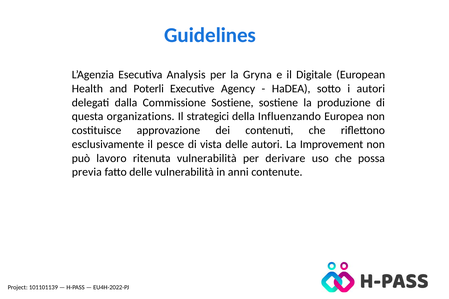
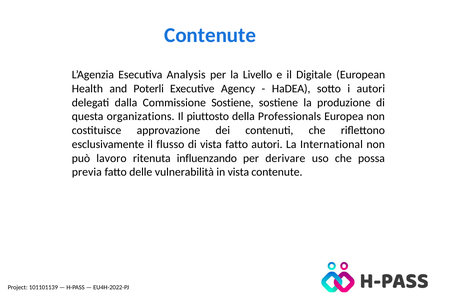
Guidelines at (210, 35): Guidelines -> Contenute
Gryna: Gryna -> Livello
strategici: strategici -> piuttosto
Influenzando: Influenzando -> Professionals
pesce: pesce -> flusso
vista delle: delle -> fatto
Improvement: Improvement -> International
ritenuta vulnerabilità: vulnerabilità -> influenzando
in anni: anni -> vista
